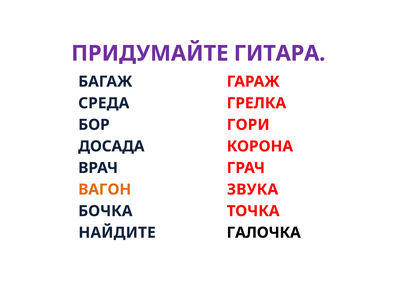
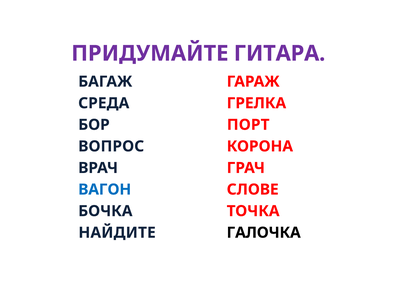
ГОРИ: ГОРИ -> ПОРТ
ДОСАДА: ДОСАДА -> ВОПРОС
ВАГОН colour: orange -> blue
ЗВУКА: ЗВУКА -> СЛОВЕ
